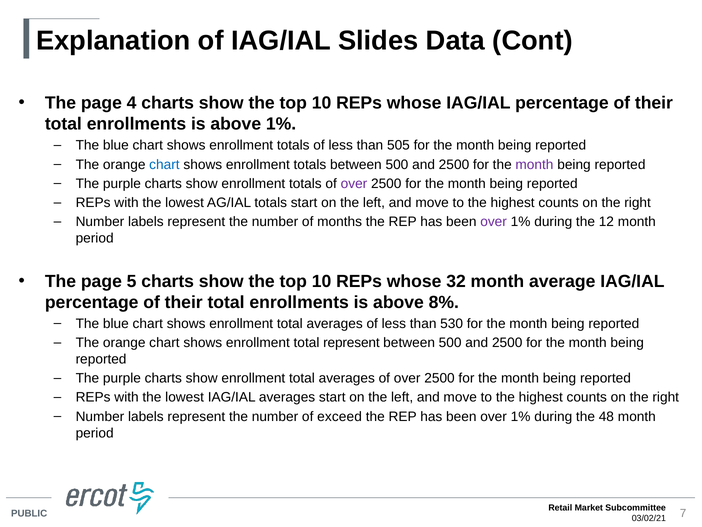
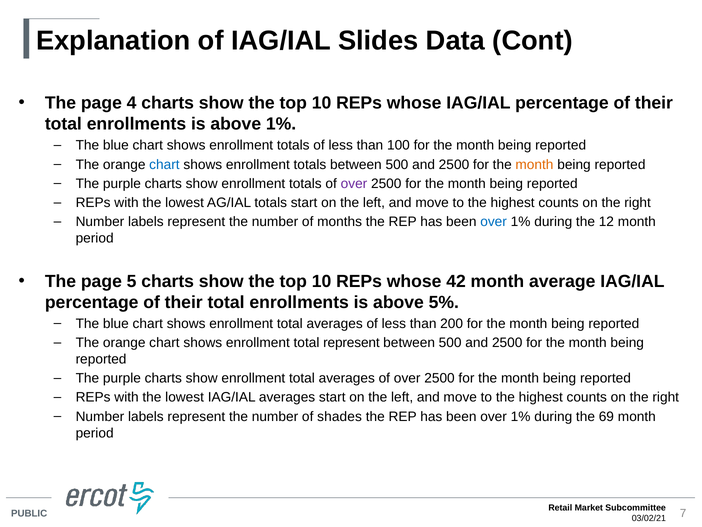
505: 505 -> 100
month at (534, 164) colour: purple -> orange
over at (494, 222) colour: purple -> blue
32: 32 -> 42
8%: 8% -> 5%
530: 530 -> 200
exceed: exceed -> shades
48: 48 -> 69
